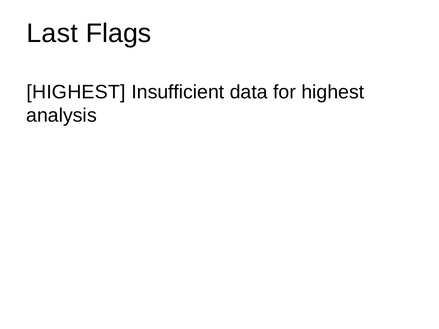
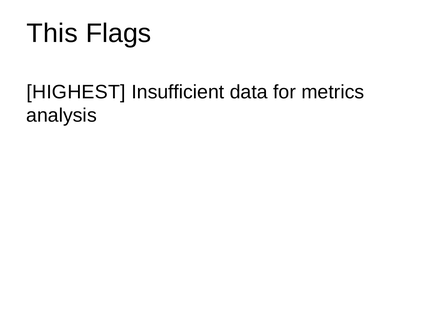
Last: Last -> This
for highest: highest -> metrics
